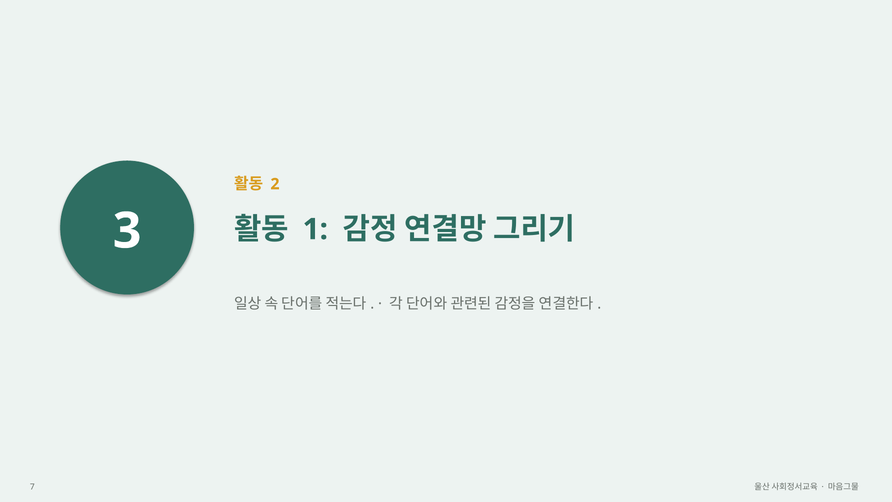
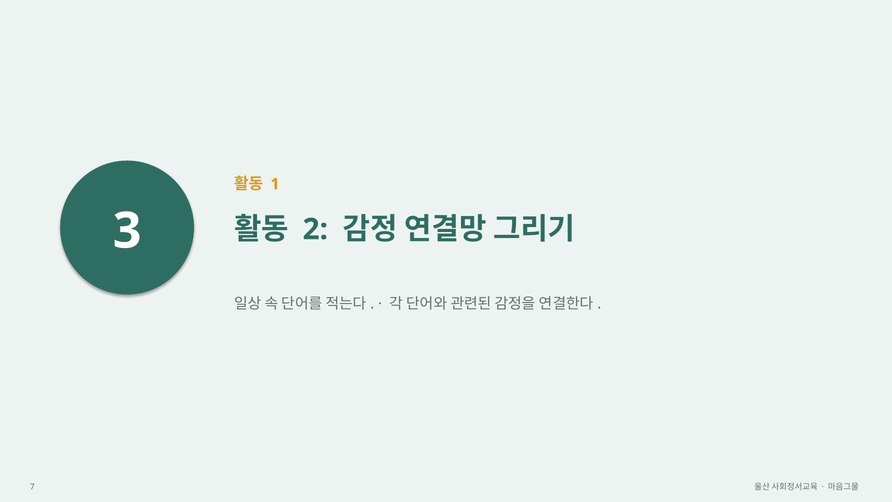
2: 2 -> 1
1: 1 -> 2
